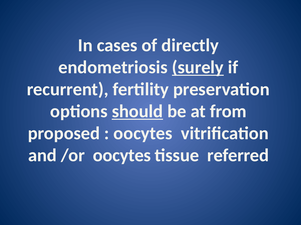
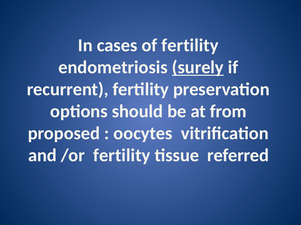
of directly: directly -> fertility
should underline: present -> none
/or oocytes: oocytes -> fertility
